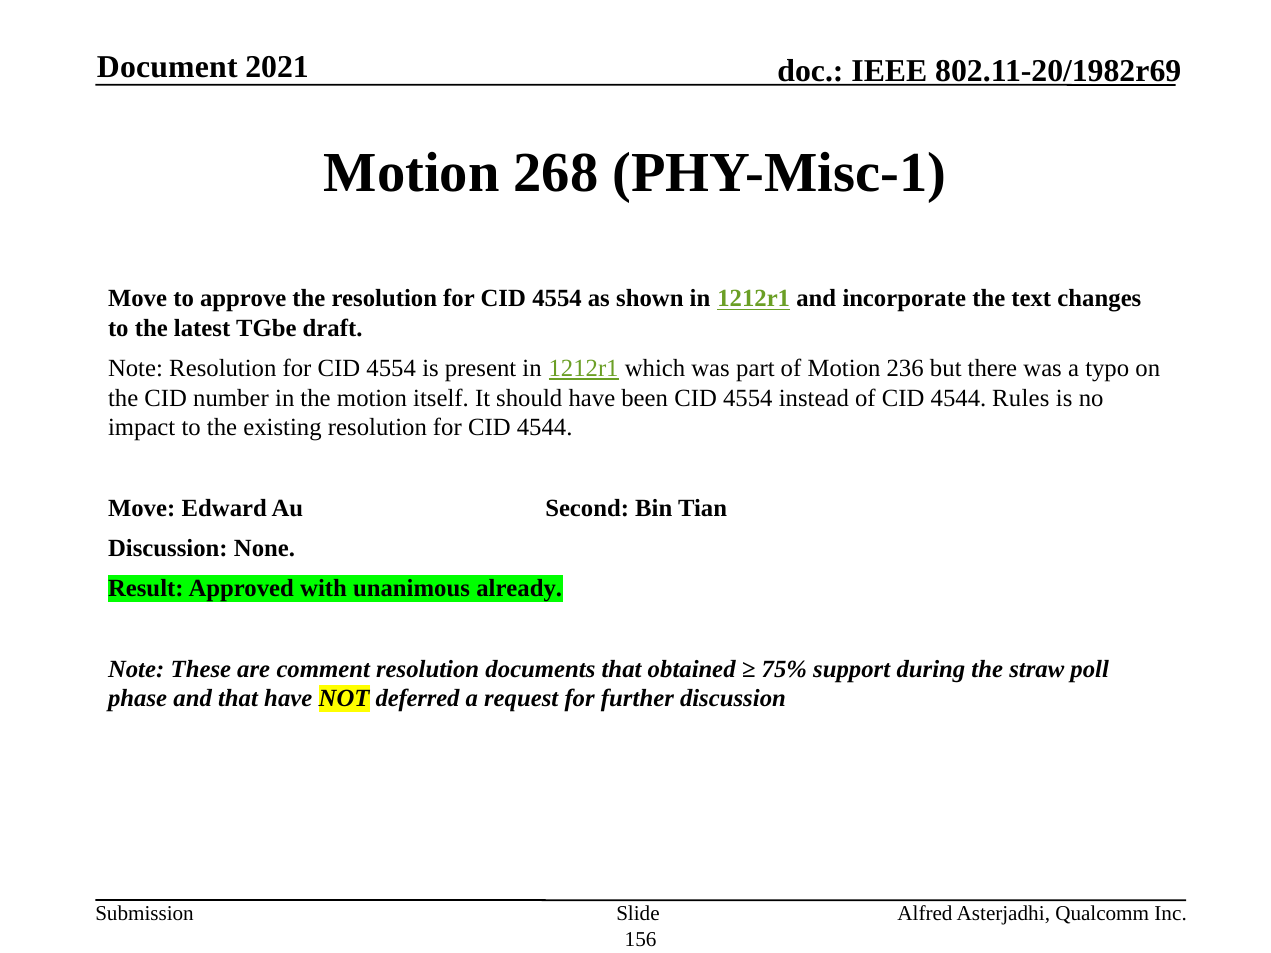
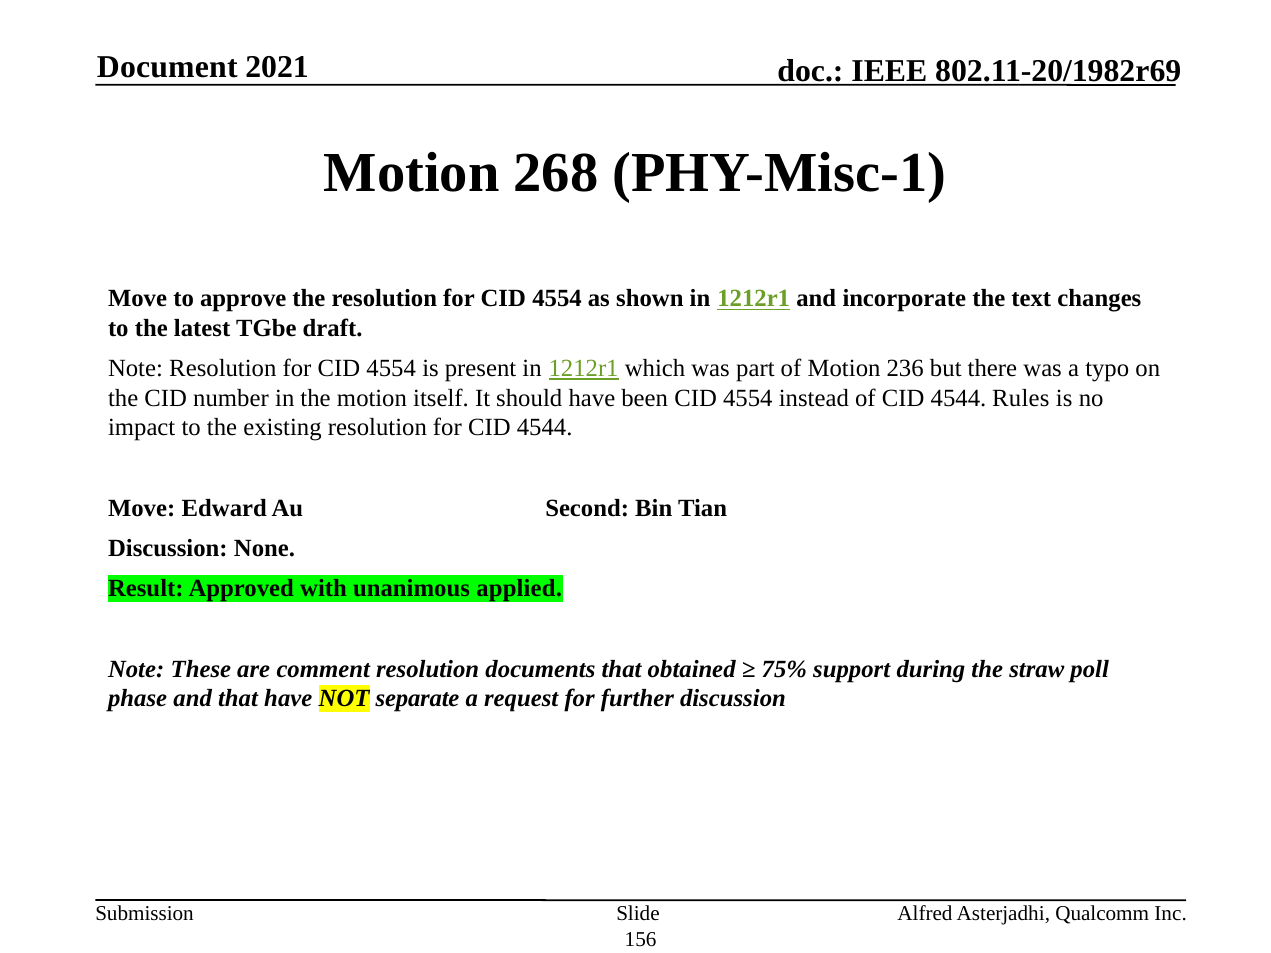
already: already -> applied
deferred: deferred -> separate
